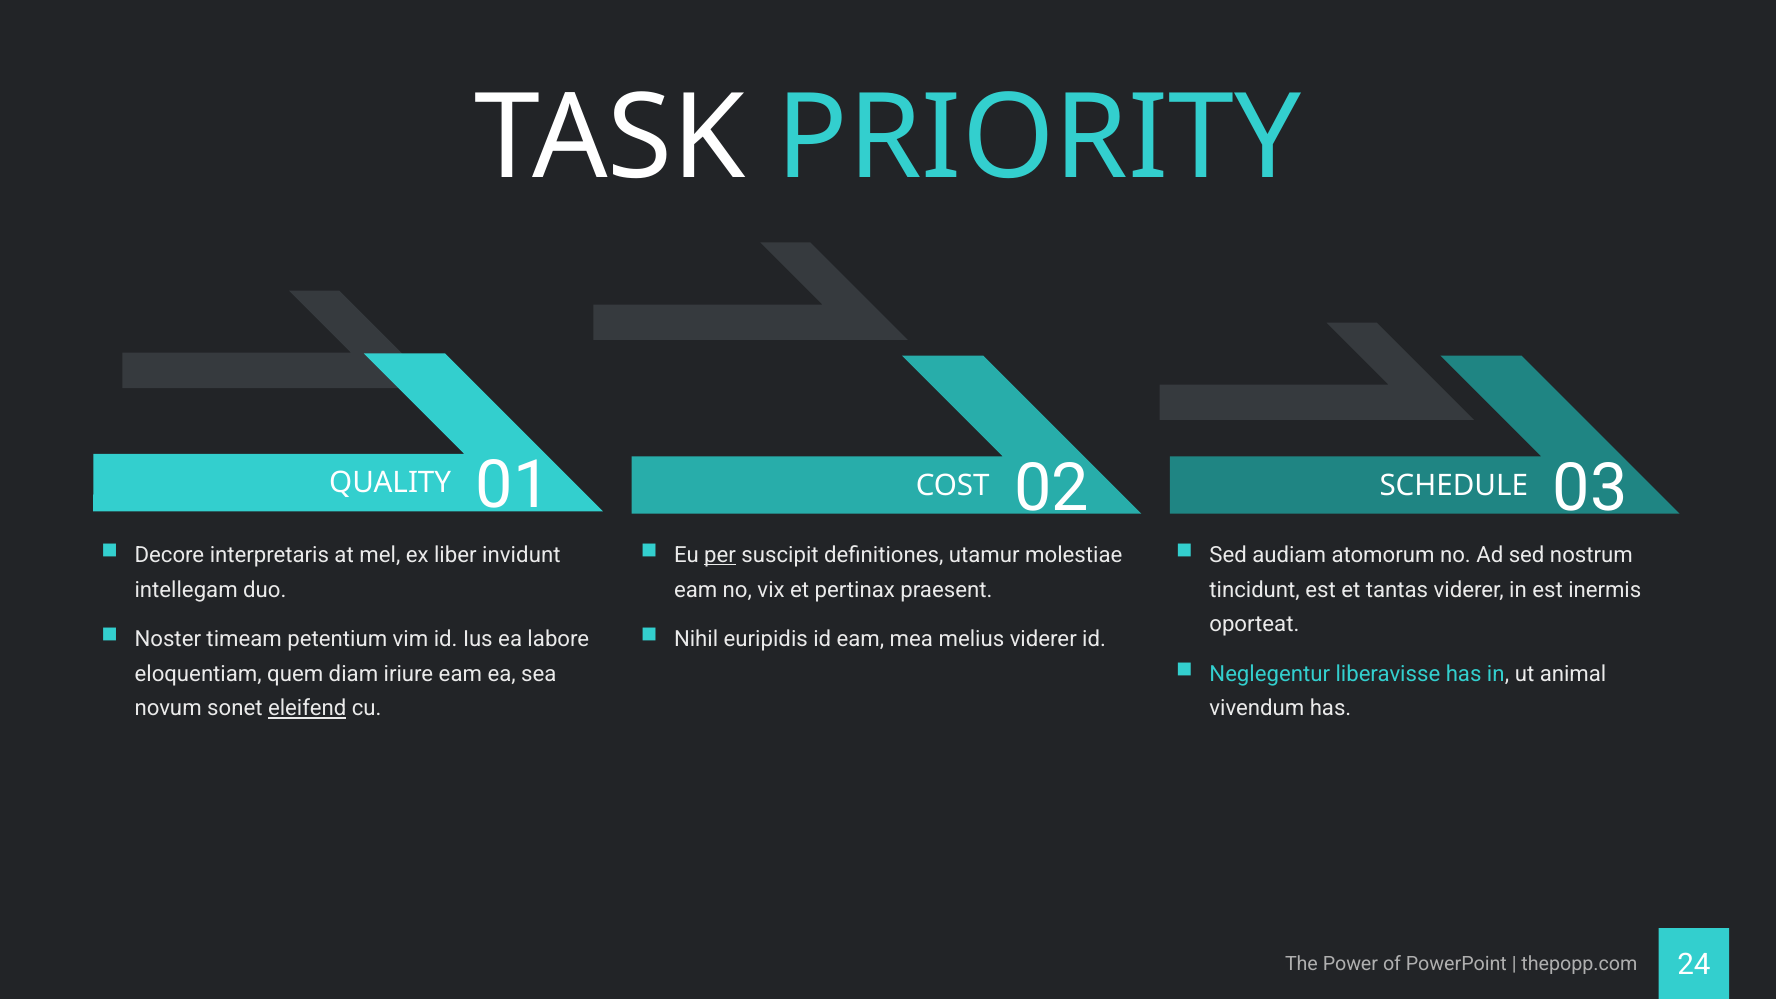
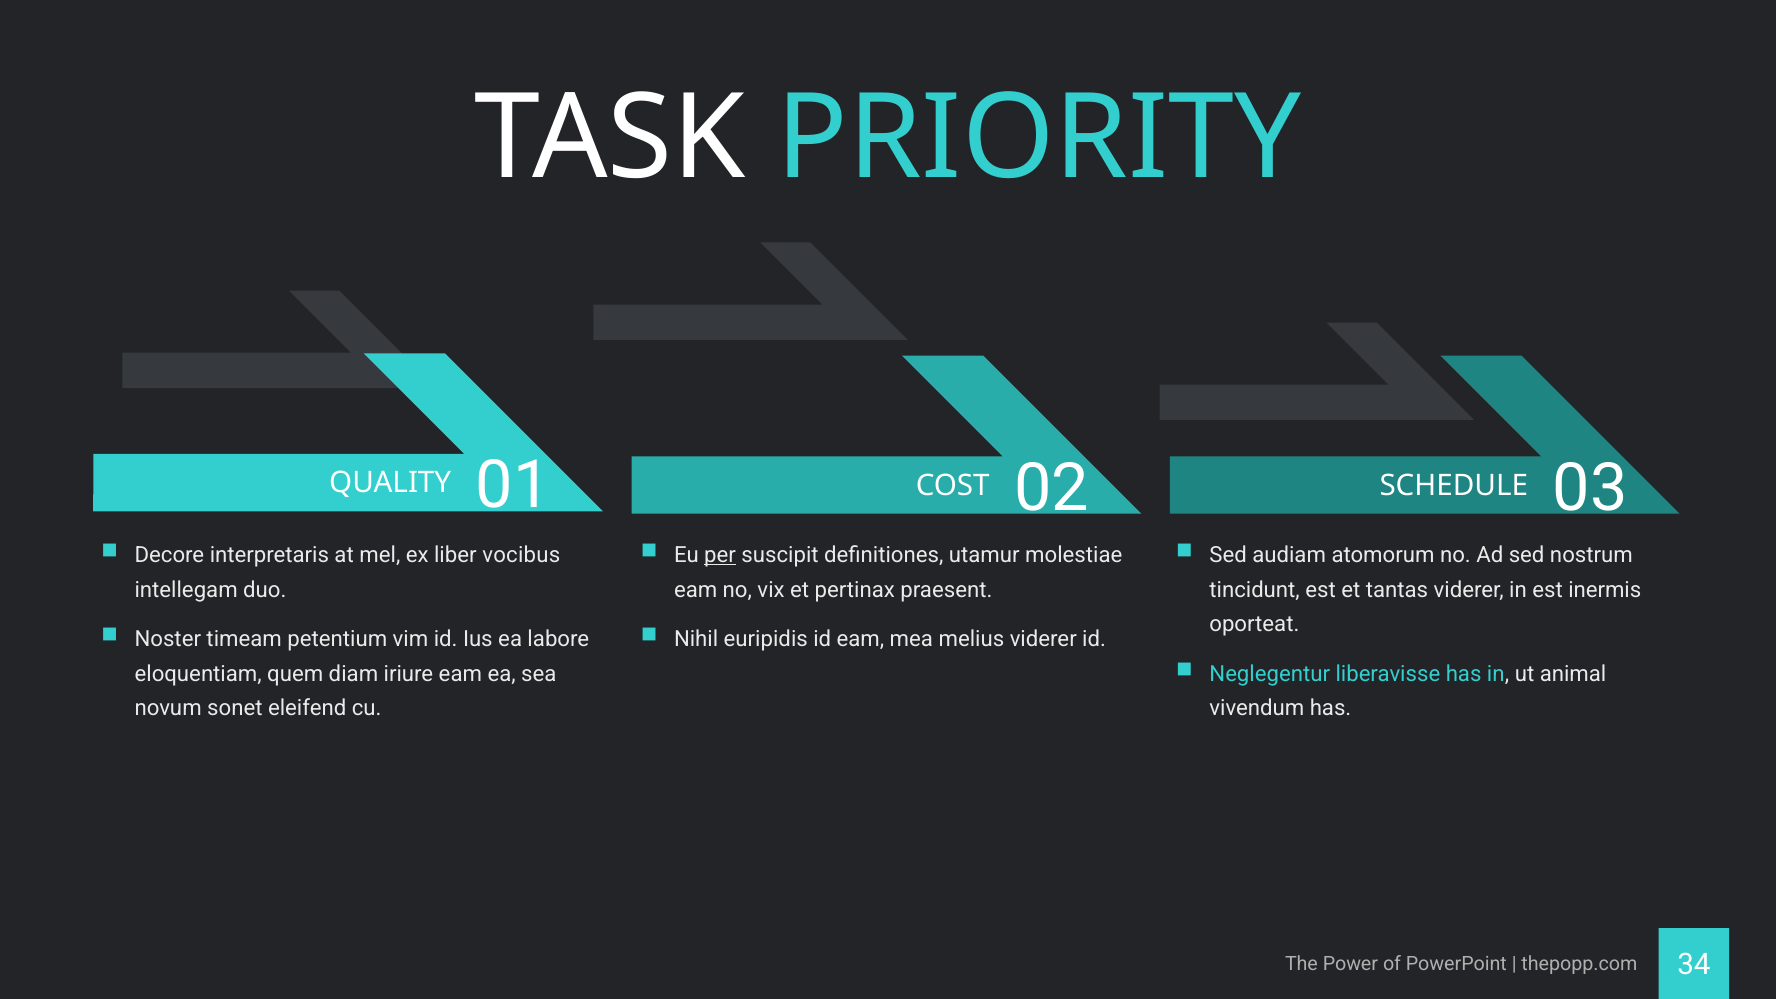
invidunt: invidunt -> vocibus
eleifend underline: present -> none
24: 24 -> 34
